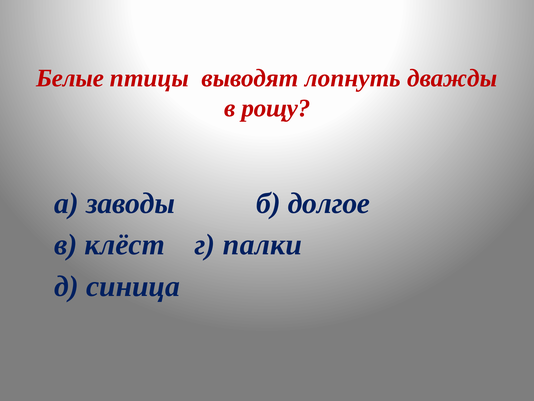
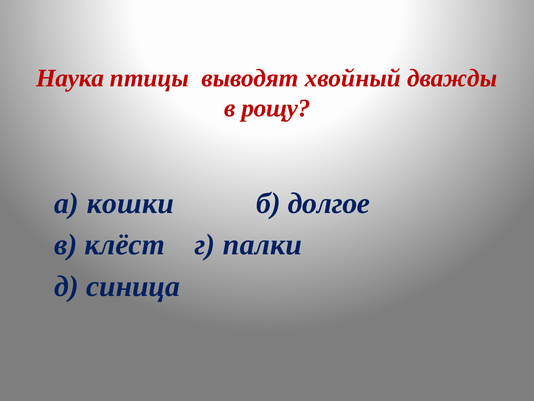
Белые: Белые -> Наука
лопнуть: лопнуть -> хвойный
заводы: заводы -> кошки
